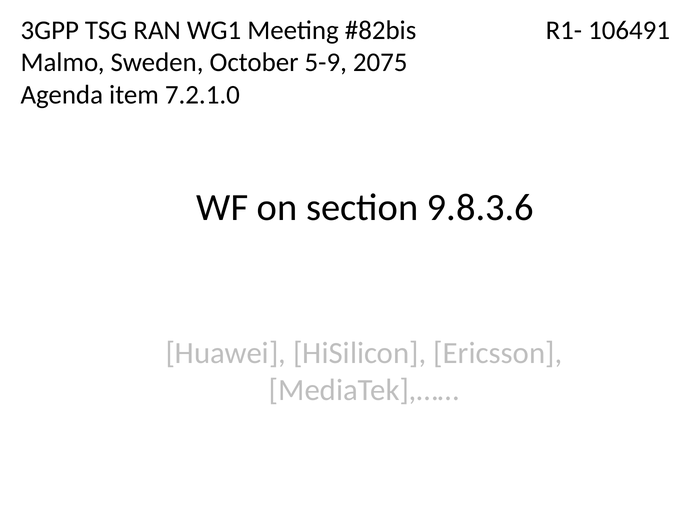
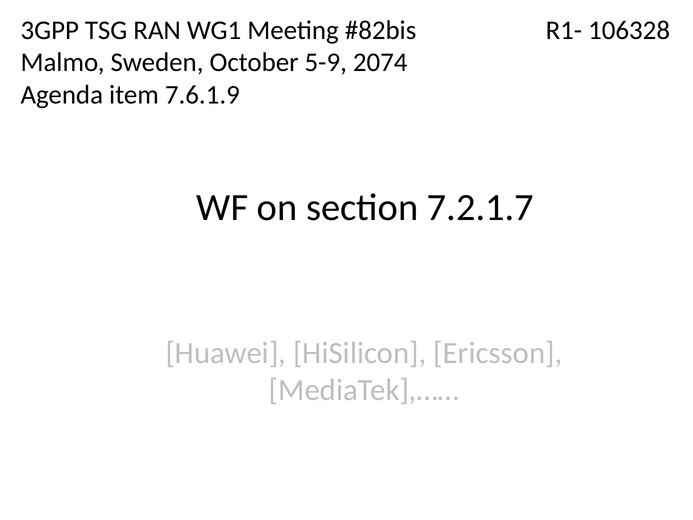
106491: 106491 -> 106328
2075: 2075 -> 2074
7.2.1.0: 7.2.1.0 -> 7.6.1.9
9.8.3.6: 9.8.3.6 -> 7.2.1.7
